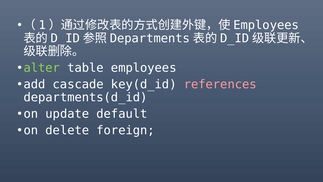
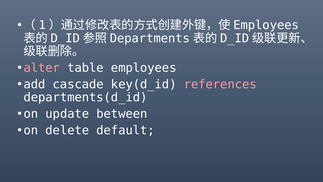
alter colour: light green -> pink
default: default -> between
foreign: foreign -> default
